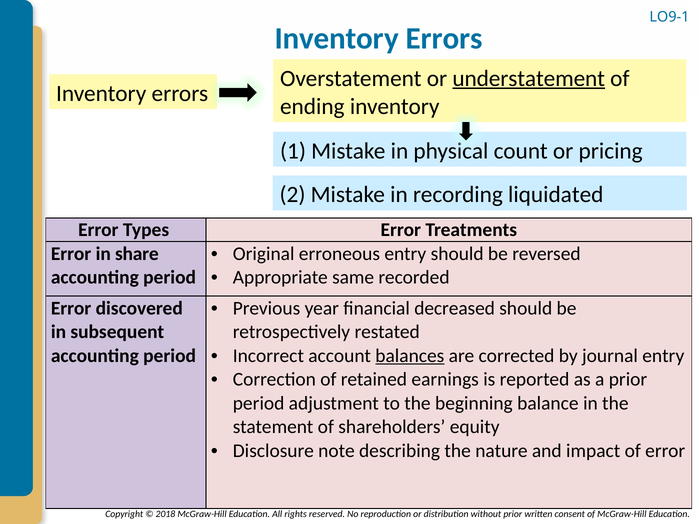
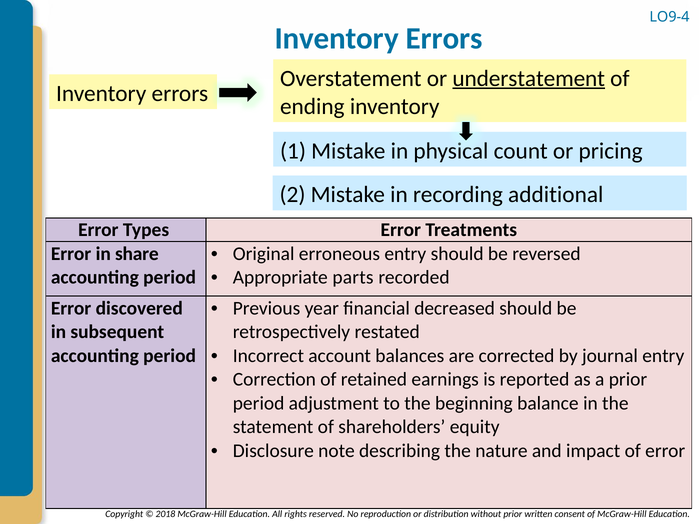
LO9-1: LO9-1 -> LO9-4
liquidated: liquidated -> additional
same: same -> parts
balances underline: present -> none
